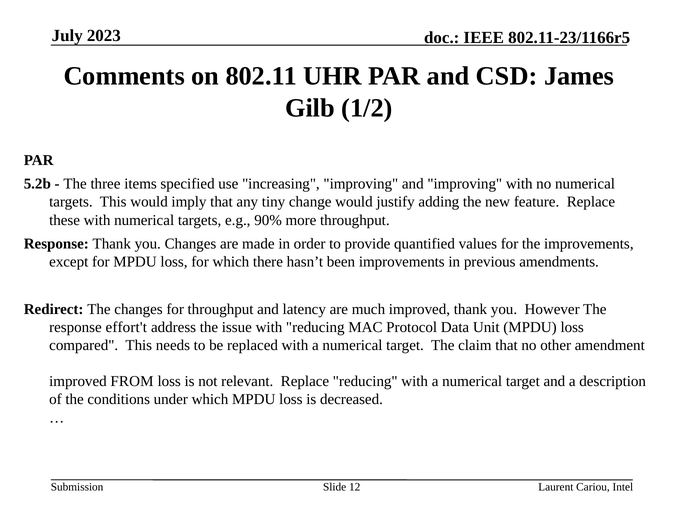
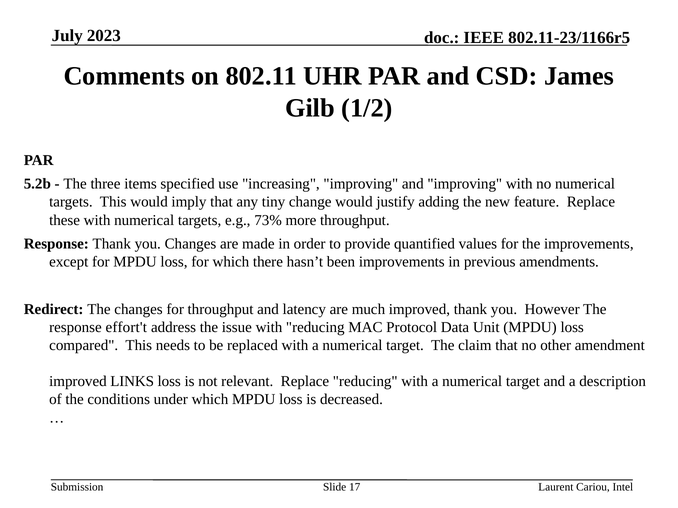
90%: 90% -> 73%
FROM: FROM -> LINKS
12: 12 -> 17
